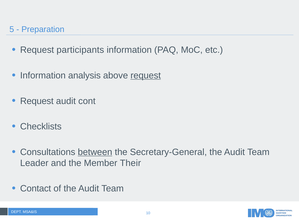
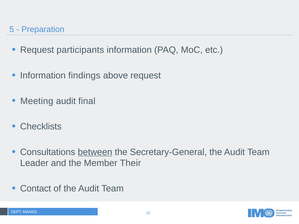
analysis: analysis -> findings
request at (146, 76) underline: present -> none
Request at (37, 101): Request -> Meeting
cont: cont -> final
